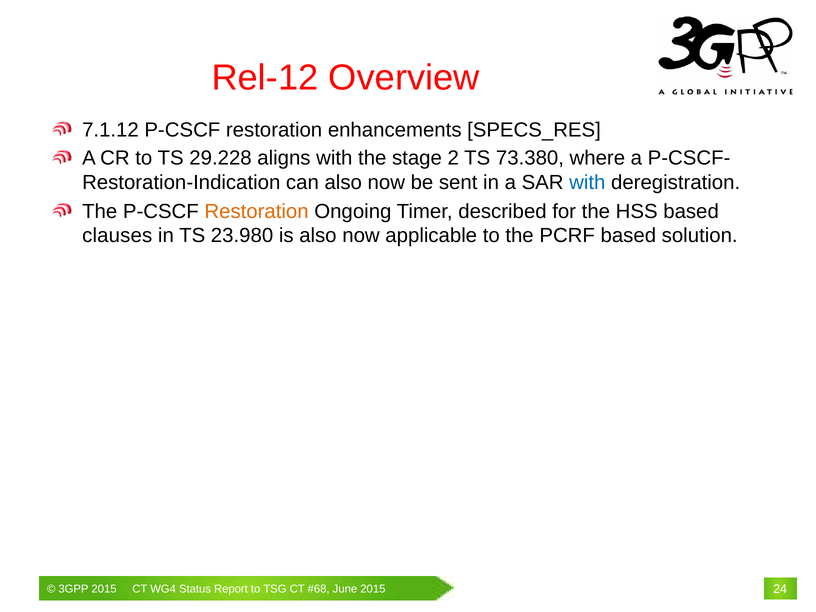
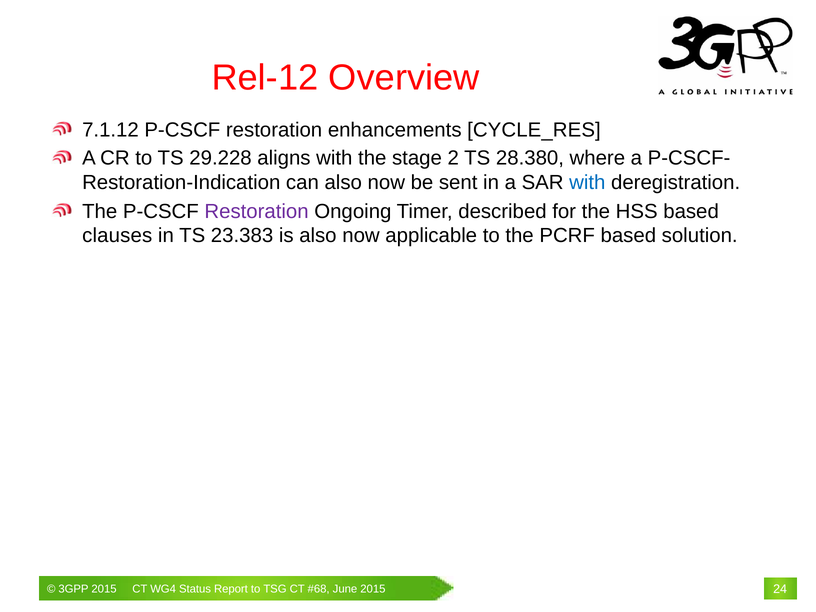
SPECS_RES: SPECS_RES -> CYCLE_RES
73.380: 73.380 -> 28.380
Restoration at (257, 211) colour: orange -> purple
23.980: 23.980 -> 23.383
